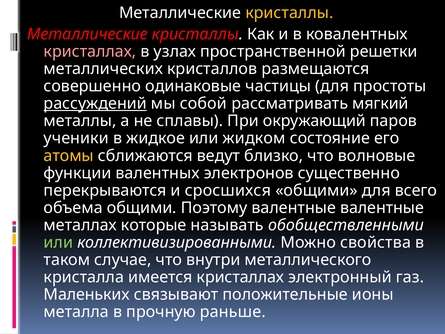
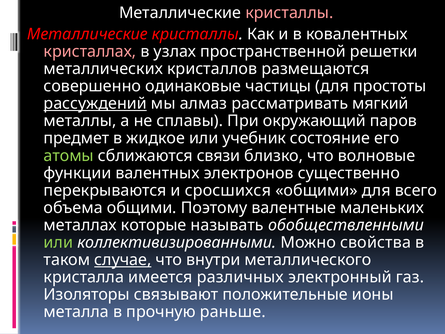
кристаллы at (289, 13) colour: yellow -> pink
собой: собой -> алмаз
ученики: ученики -> предмет
жидком: жидком -> учебник
атомы colour: yellow -> light green
ведут: ведут -> связи
валентные валентные: валентные -> маленьких
случае underline: none -> present
имеется кристаллах: кристаллах -> различных
Маленьких: Маленьких -> Изоляторы
